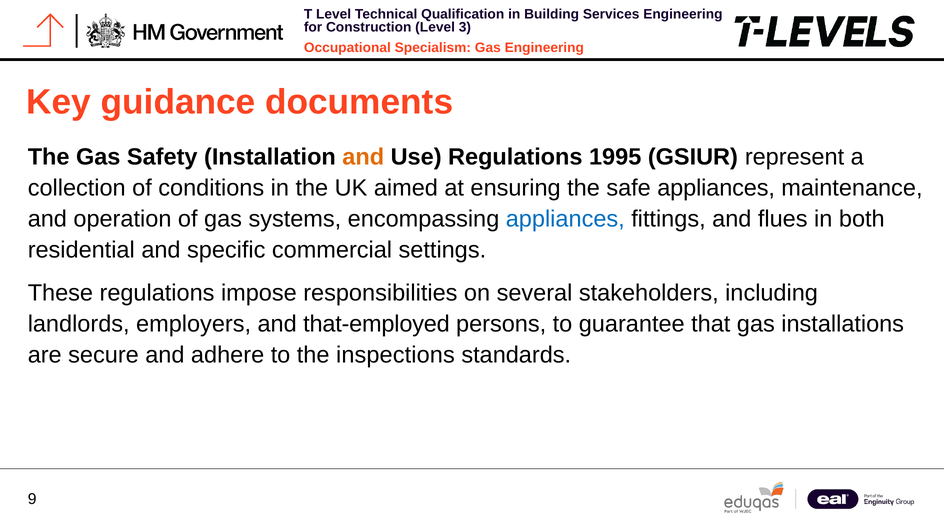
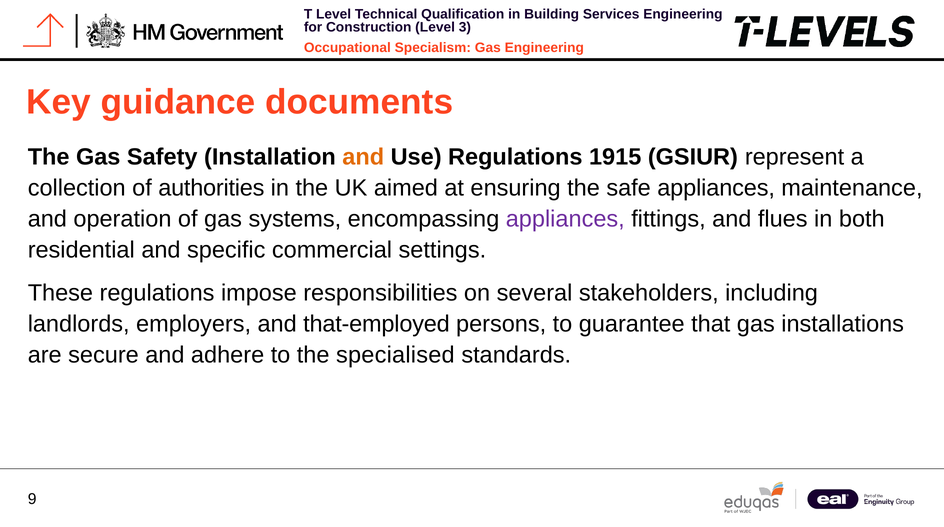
1995: 1995 -> 1915
conditions: conditions -> authorities
appliances at (565, 219) colour: blue -> purple
inspections: inspections -> specialised
